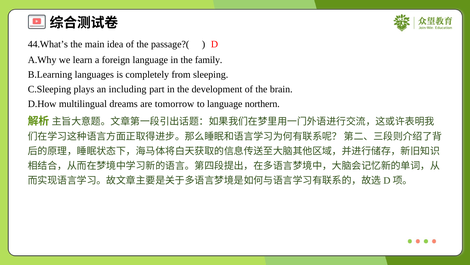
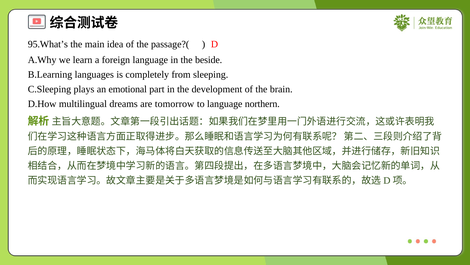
44.What’s: 44.What’s -> 95.What’s
family: family -> beside
including: including -> emotional
